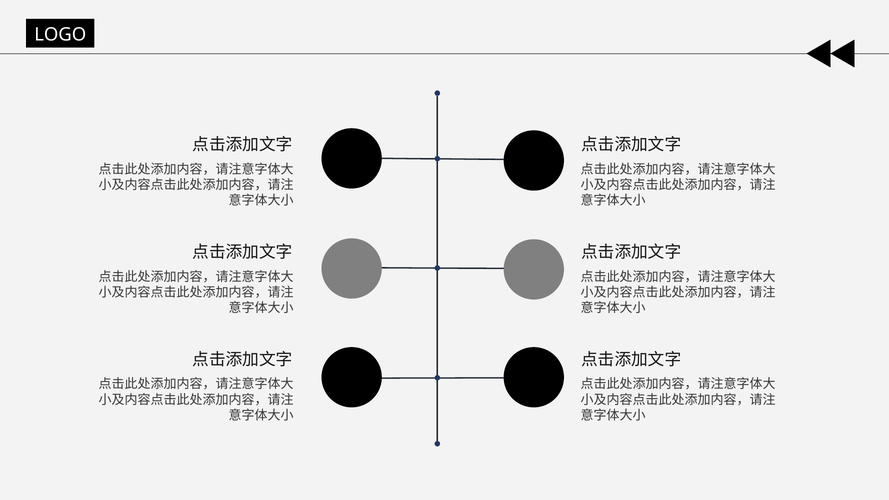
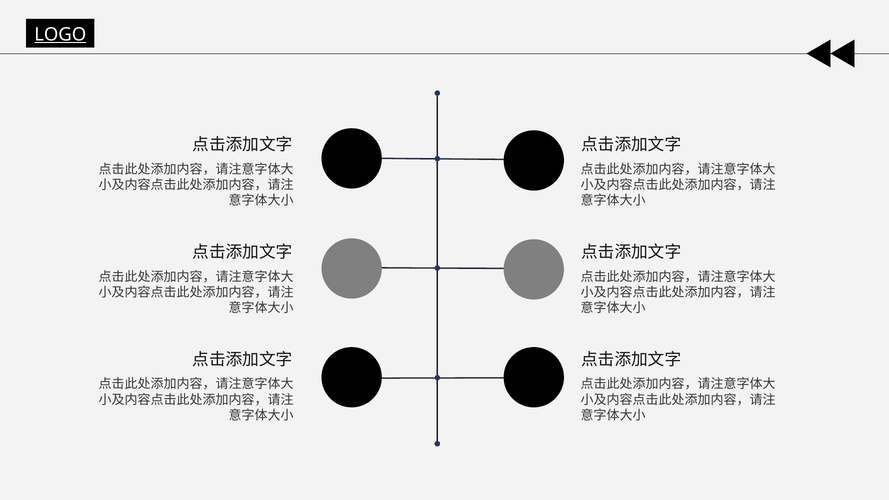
LOGO underline: none -> present
